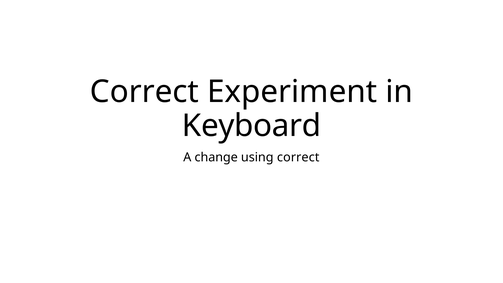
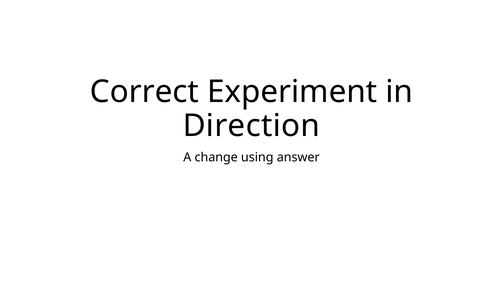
Keyboard: Keyboard -> Direction
using correct: correct -> answer
